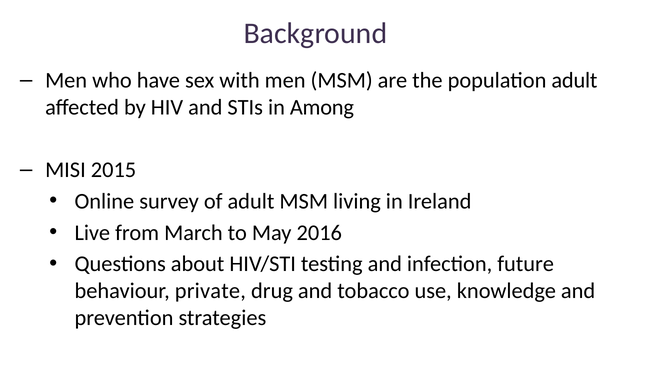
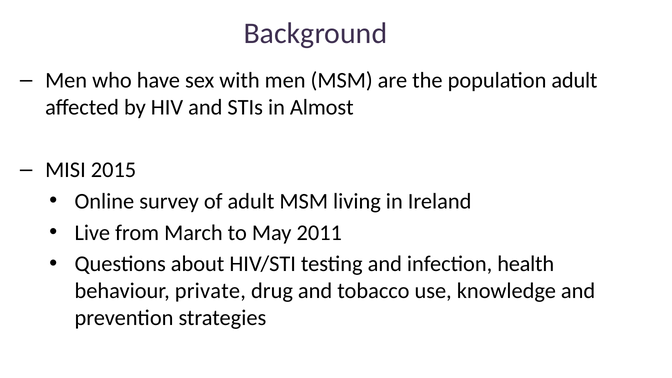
Among: Among -> Almost
2016: 2016 -> 2011
future: future -> health
